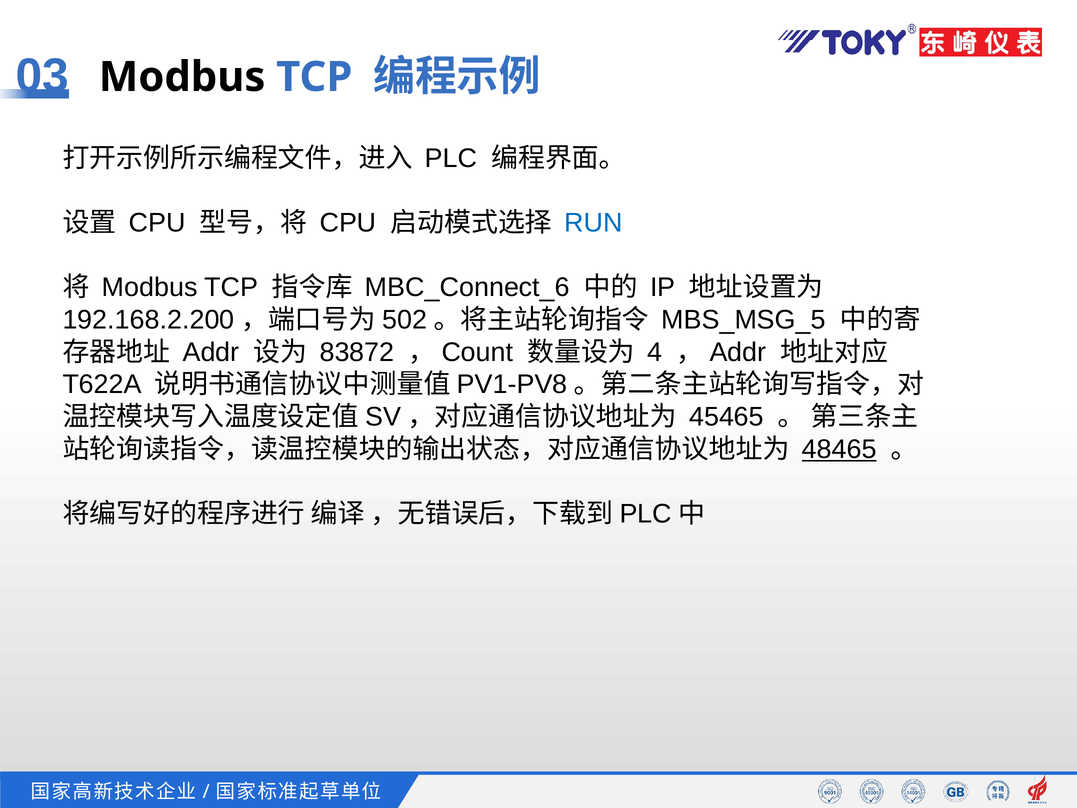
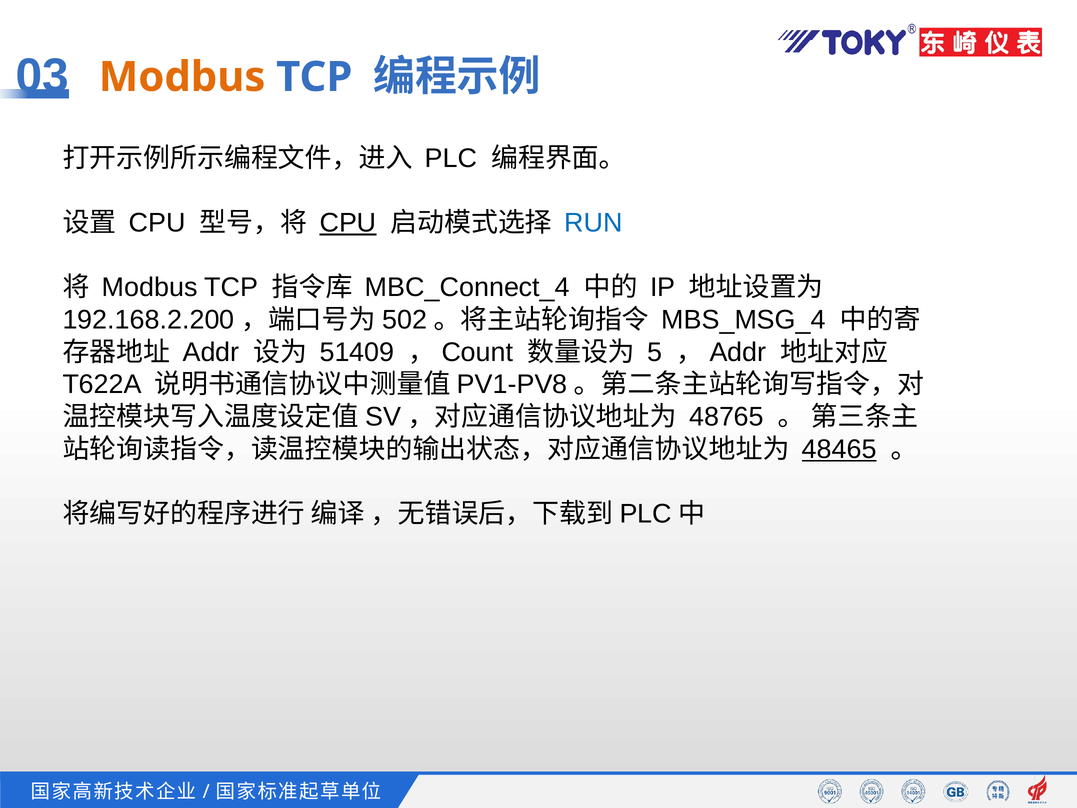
Modbus at (182, 77) colour: black -> orange
CPU at (348, 223) underline: none -> present
MBC_Connect_6: MBC_Connect_6 -> MBC_Connect_4
MBS_MSG_5: MBS_MSG_5 -> MBS_MSG_4
83872: 83872 -> 51409
4: 4 -> 5
45465: 45465 -> 48765
